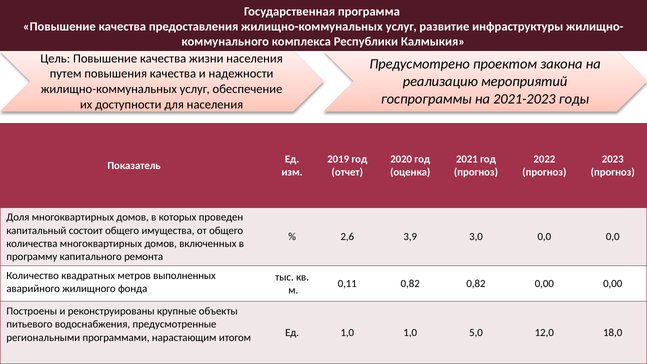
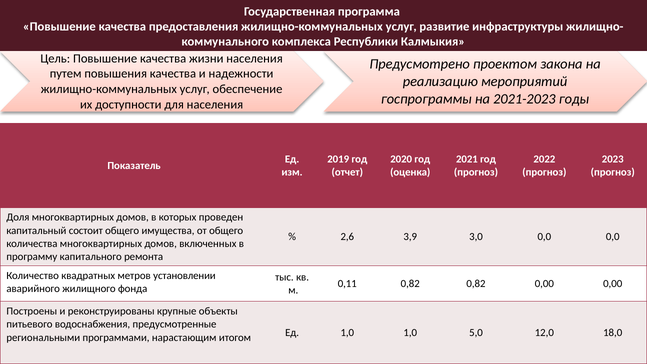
выполненных: выполненных -> установлении
